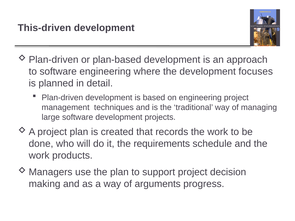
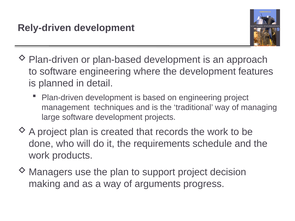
This-driven: This-driven -> Rely-driven
focuses: focuses -> features
